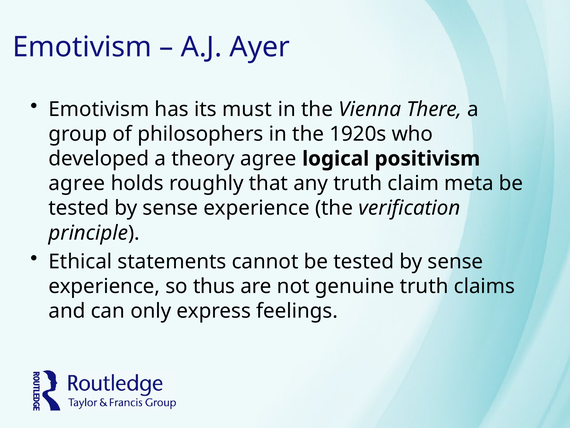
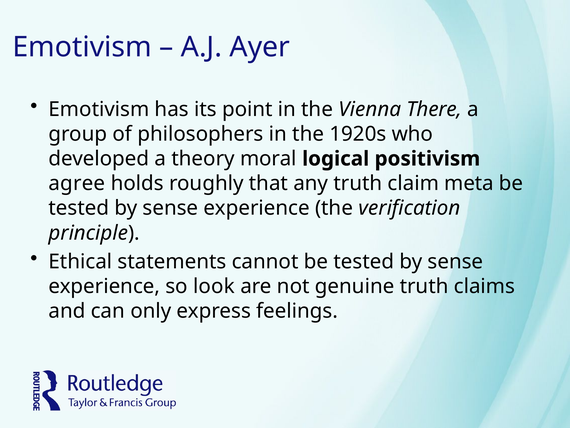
must: must -> point
theory agree: agree -> moral
thus: thus -> look
